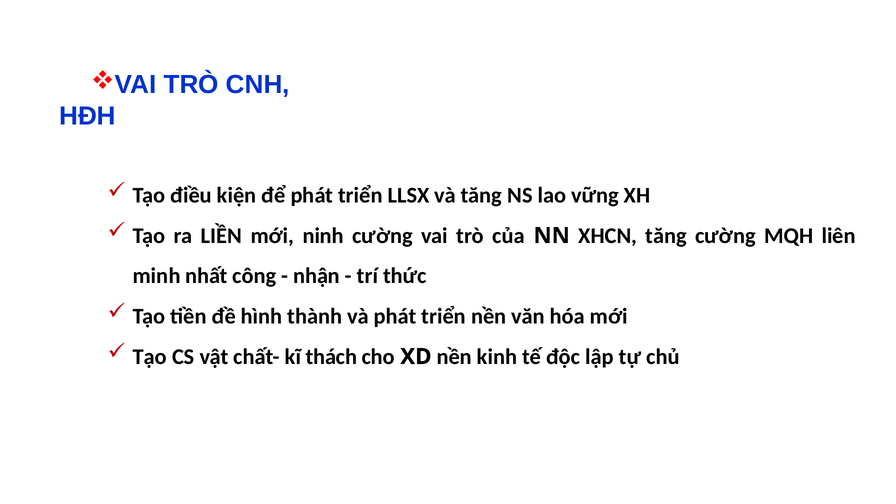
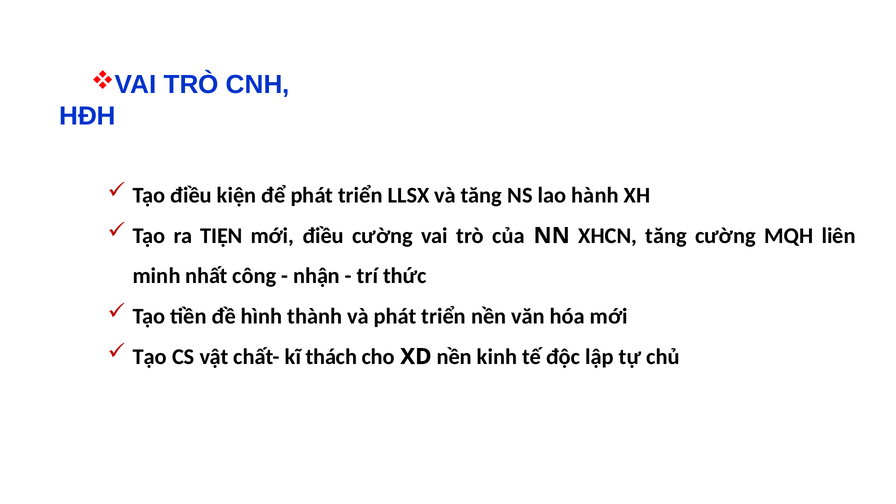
vững: vững -> hành
LIỀN: LIỀN -> TIỆN
mới ninh: ninh -> điều
